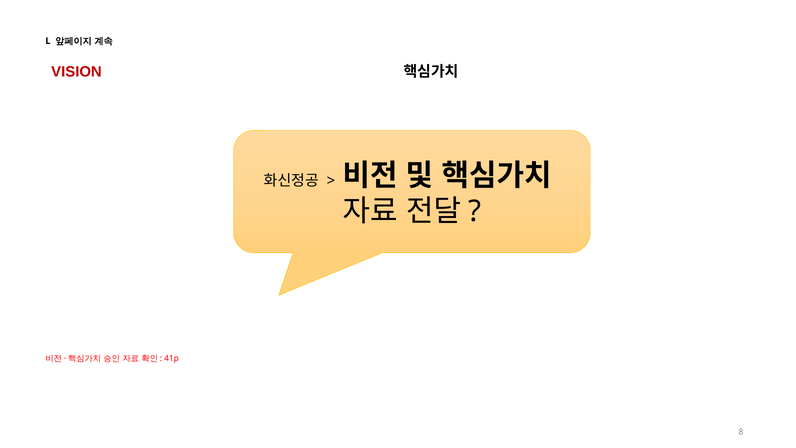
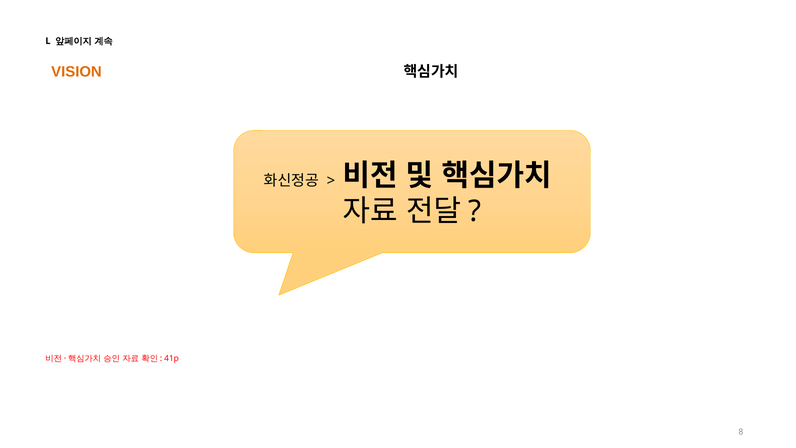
VISION colour: red -> orange
